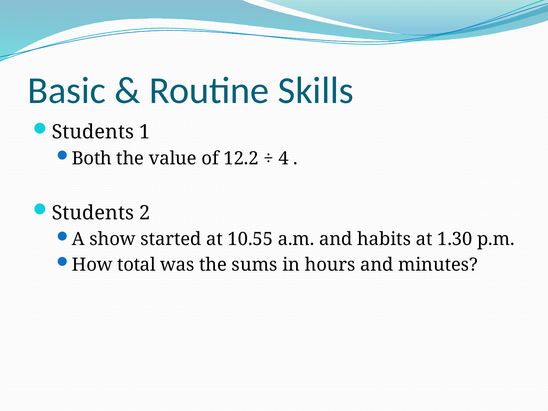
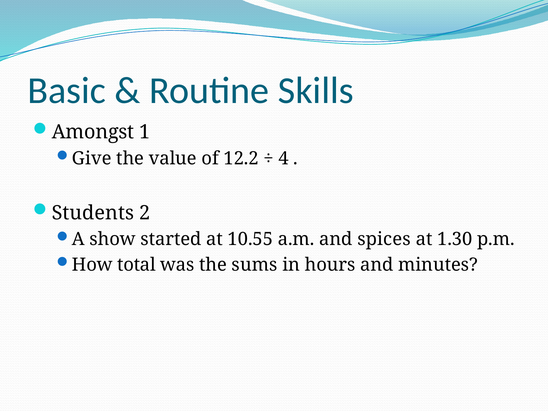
Students at (93, 132): Students -> Amongst
Both: Both -> Give
habits: habits -> spices
